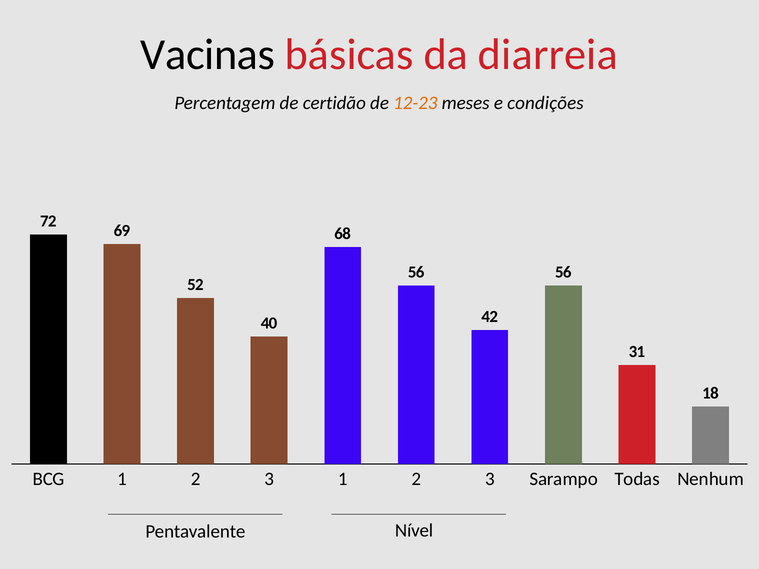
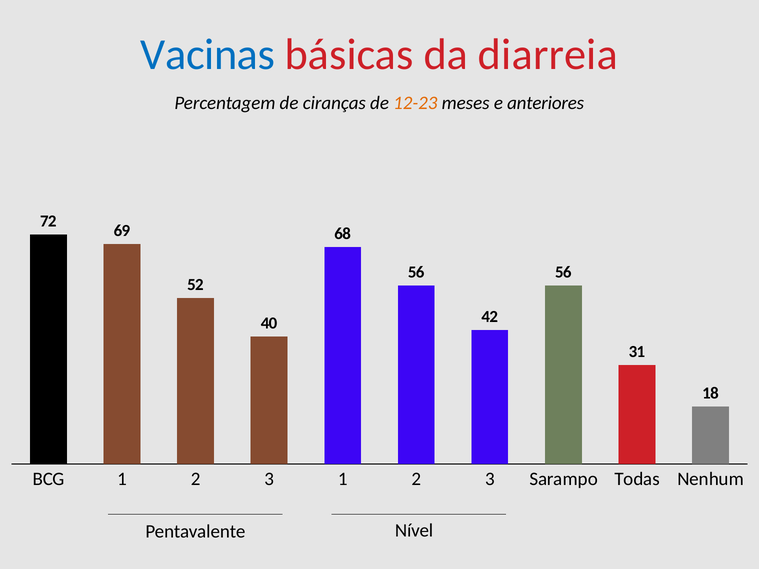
Vacinas colour: black -> blue
certidão: certidão -> ciranças
condições: condições -> anteriores
